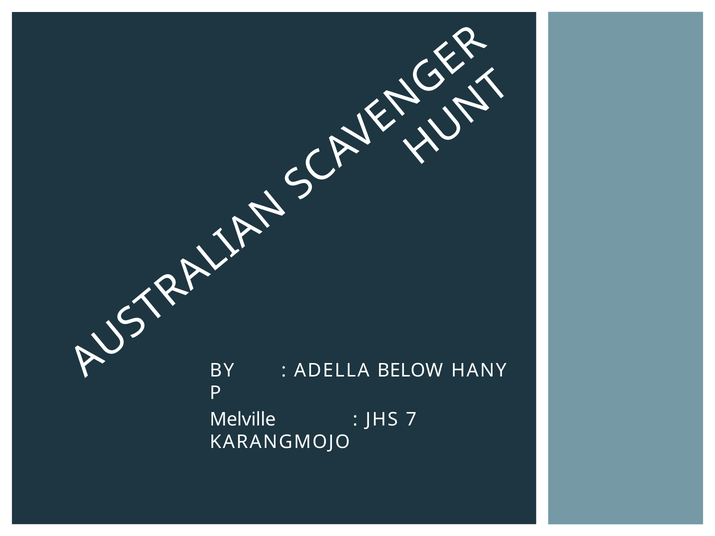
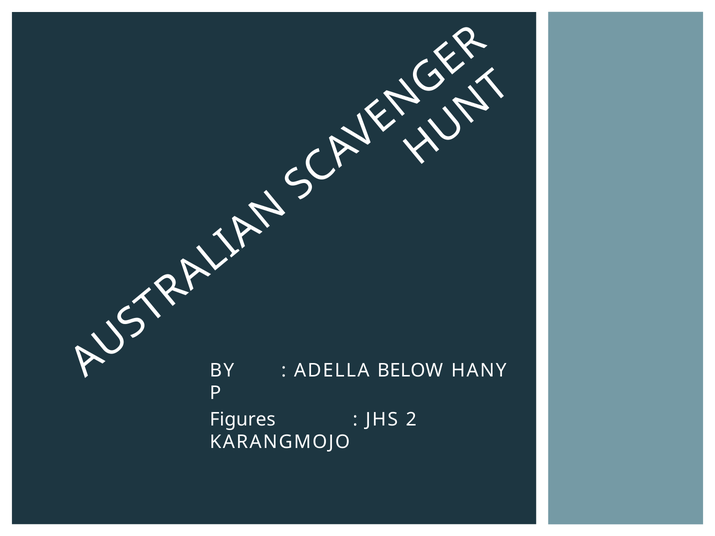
Melville: Melville -> Figures
7: 7 -> 2
